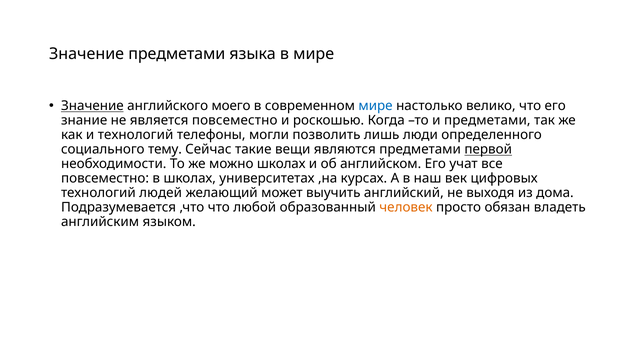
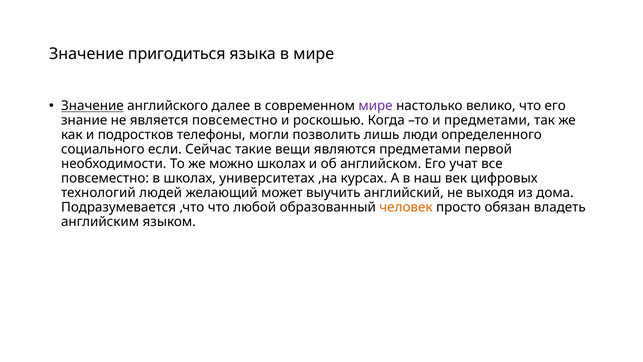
Значение предметами: предметами -> пригодиться
моего: моего -> далее
мире at (376, 106) colour: blue -> purple
и технологий: технологий -> подростков
тему: тему -> если
первой underline: present -> none
